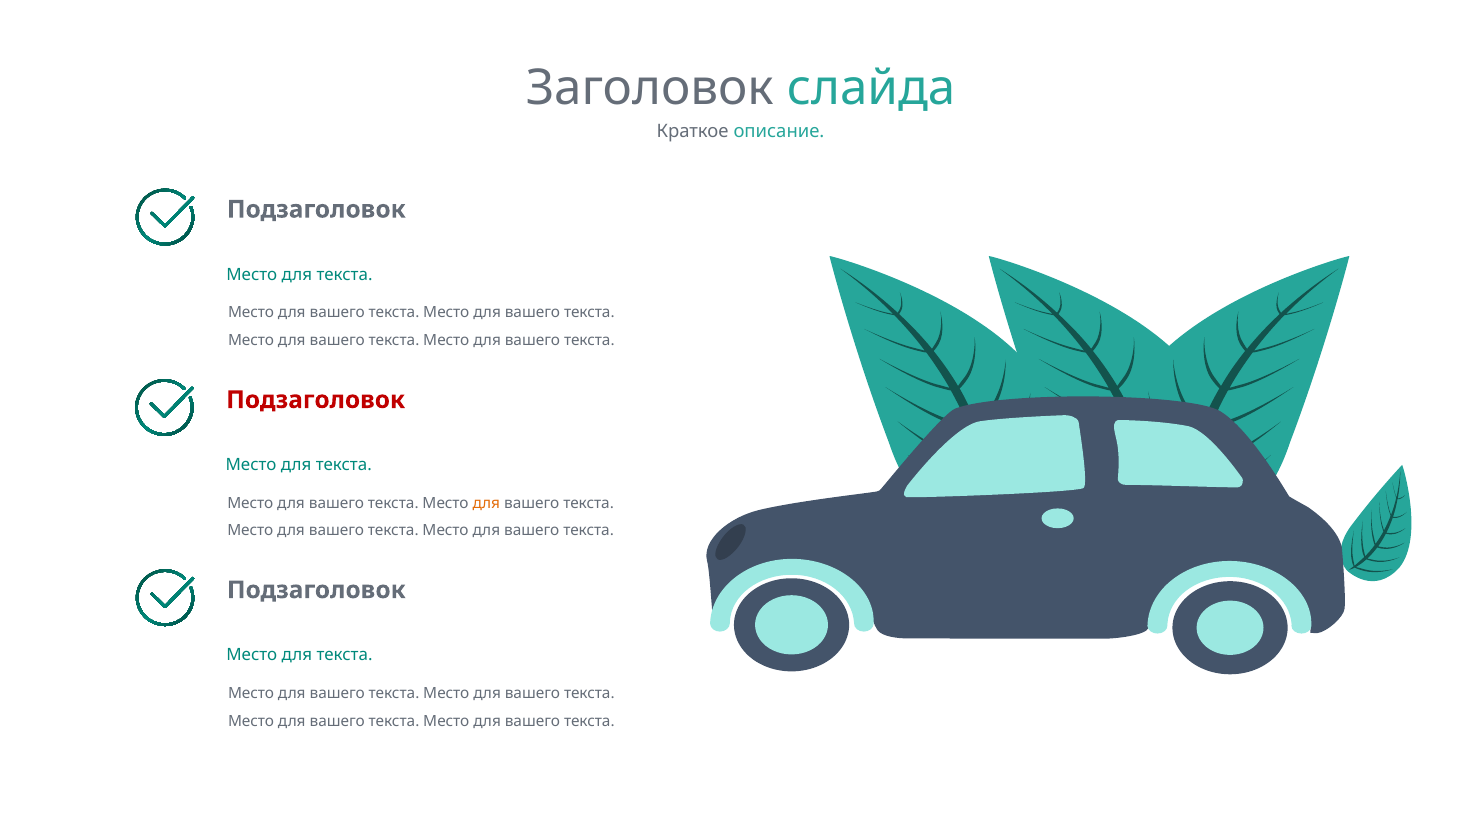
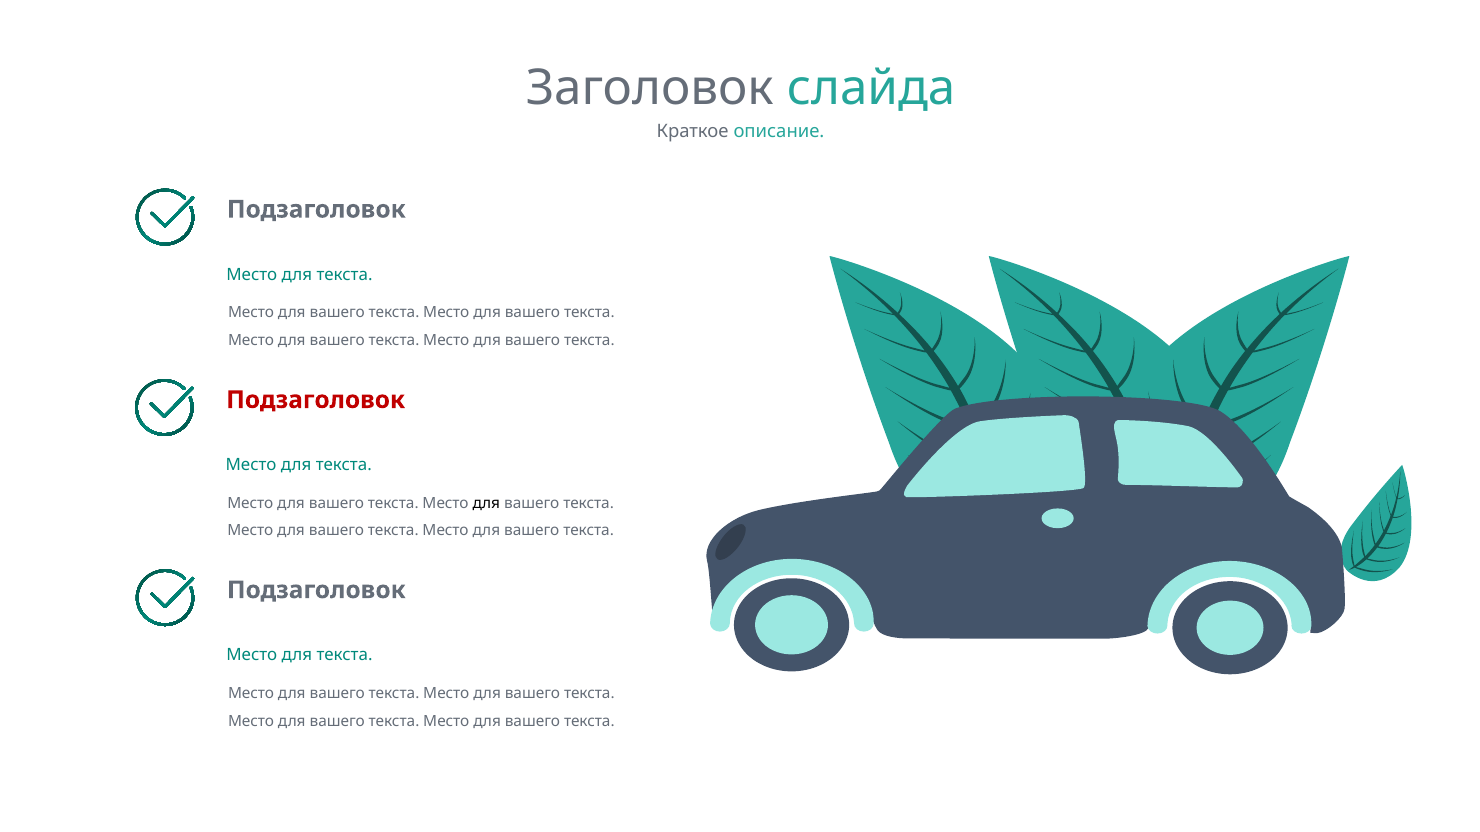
для at (486, 503) colour: orange -> black
